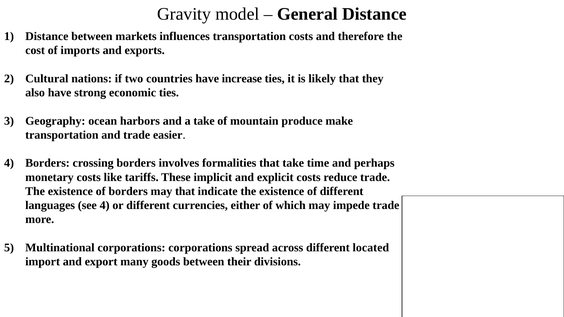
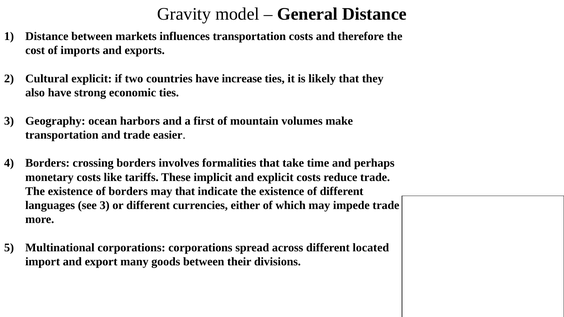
Cultural nations: nations -> explicit
a take: take -> first
produce: produce -> volumes
see 4: 4 -> 3
